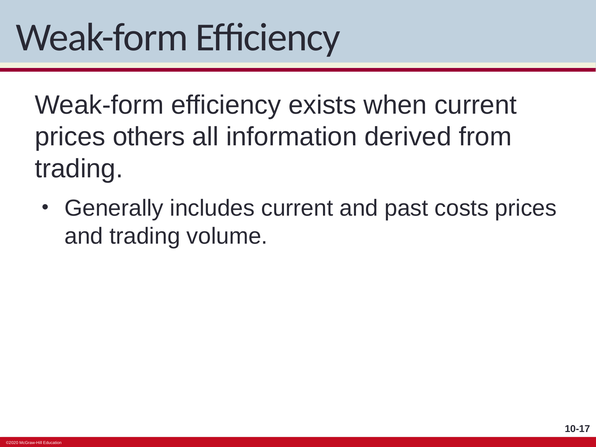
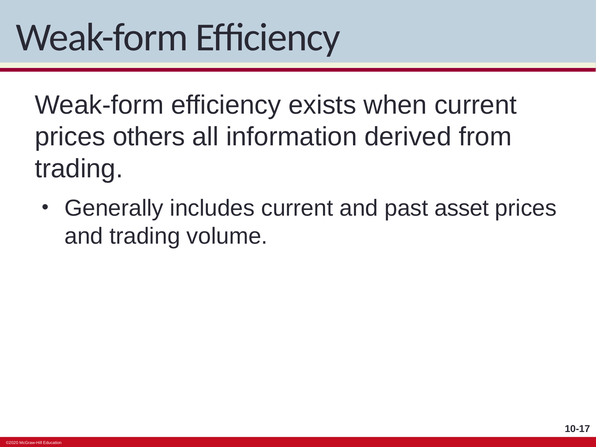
costs: costs -> asset
